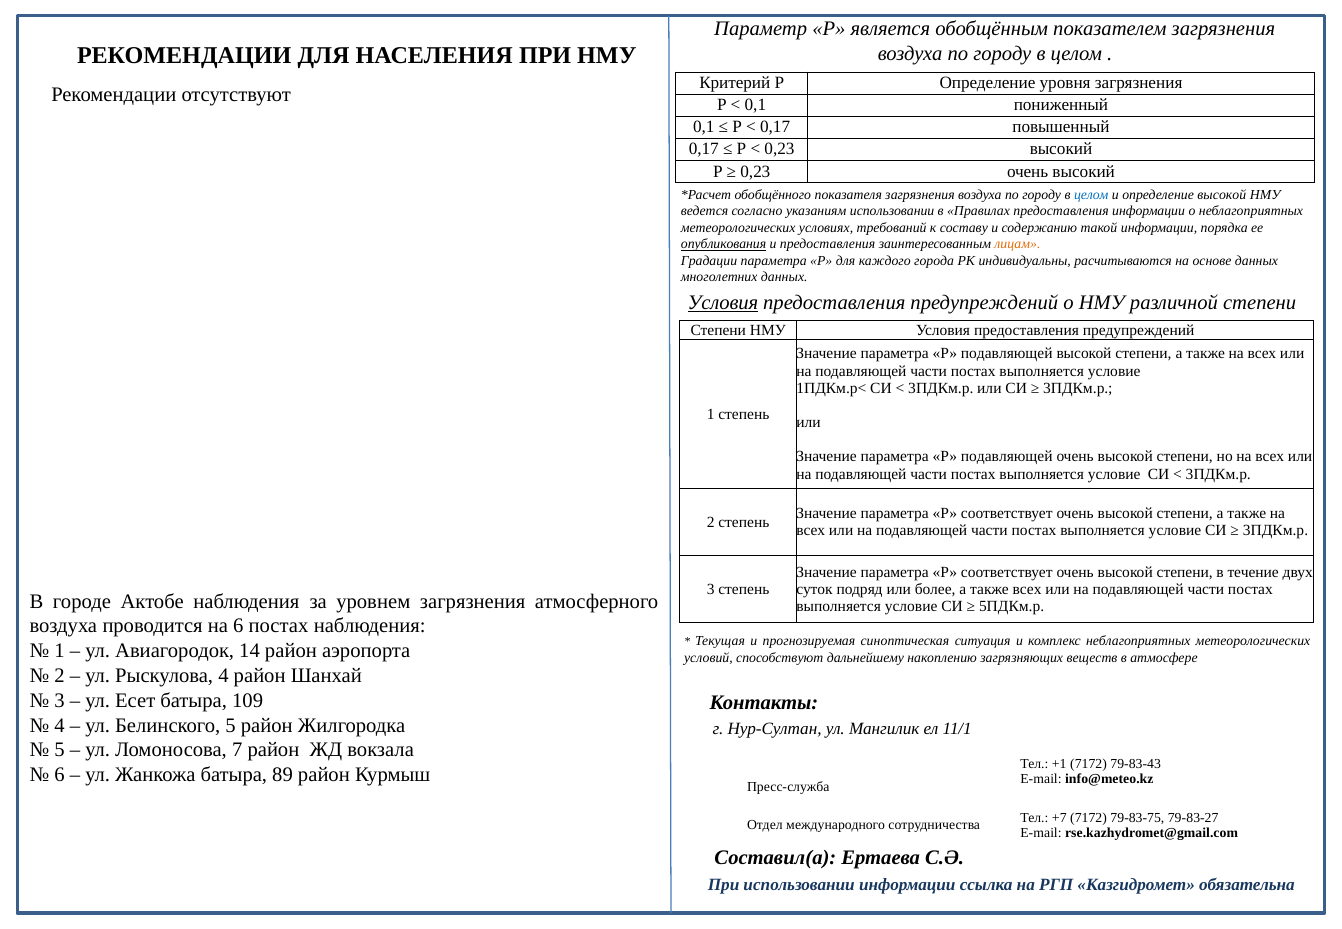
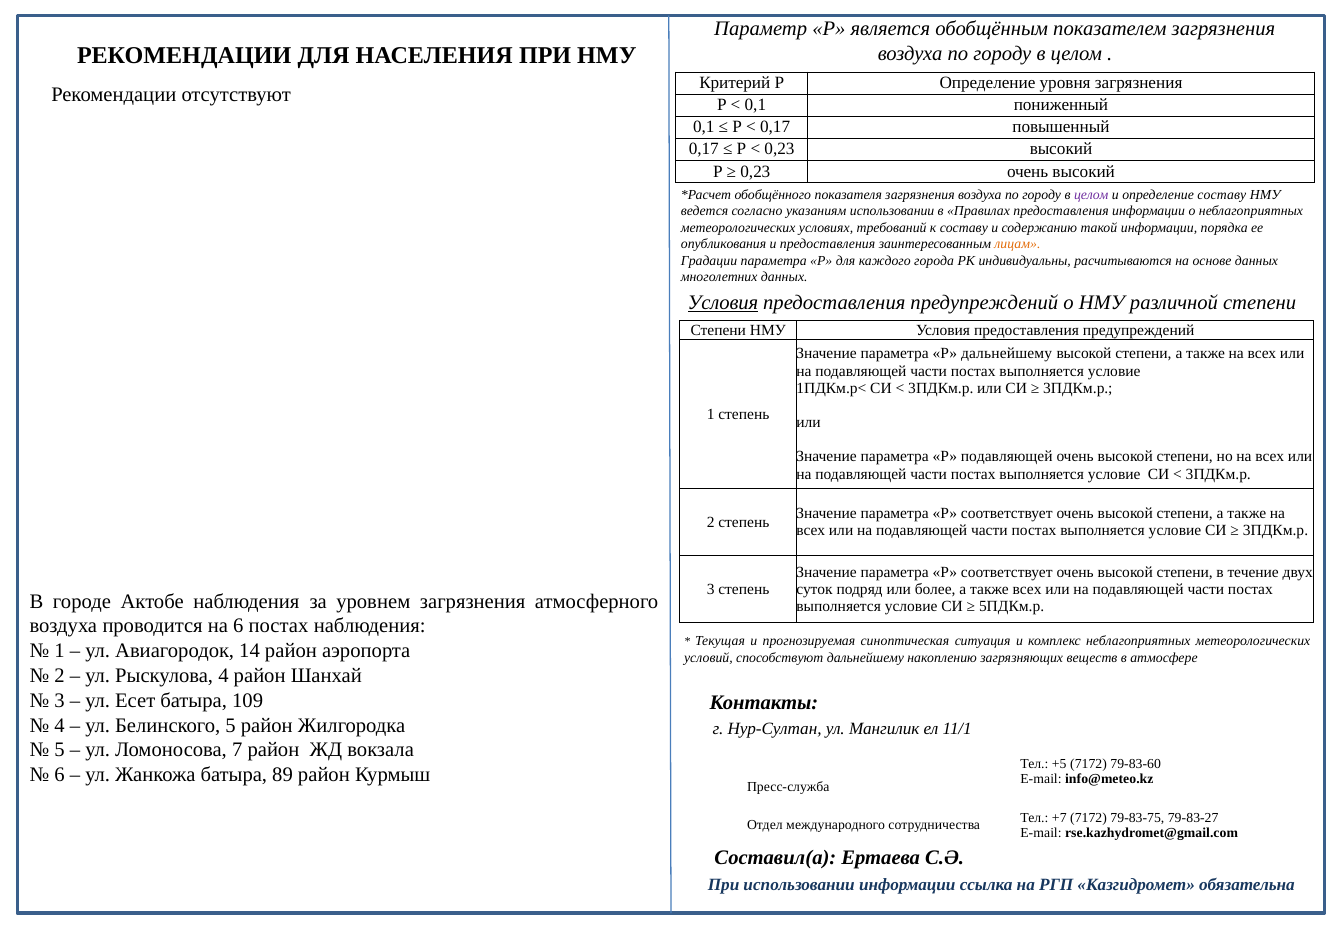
целом at (1091, 195) colour: blue -> purple
определение высокой: высокой -> составу
опубликования underline: present -> none
подавляющей at (1007, 354): подавляющей -> дальнейшему
+1: +1 -> +5
79-83-43: 79-83-43 -> 79-83-60
